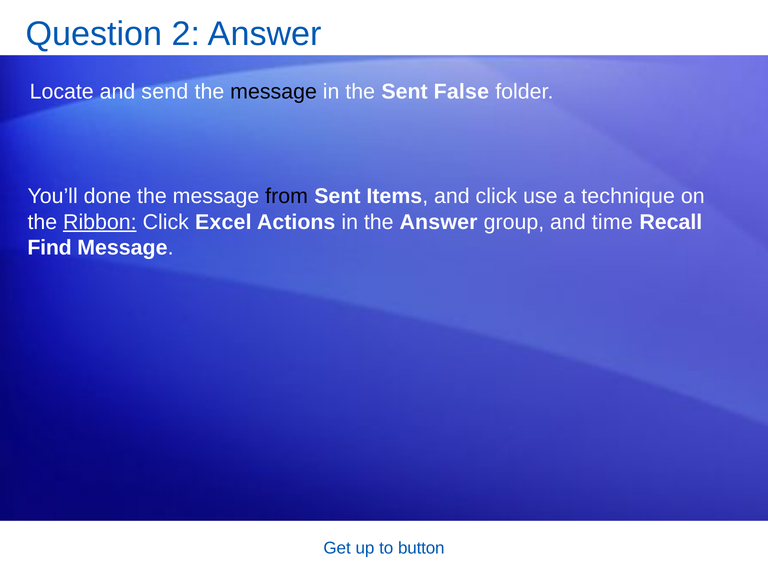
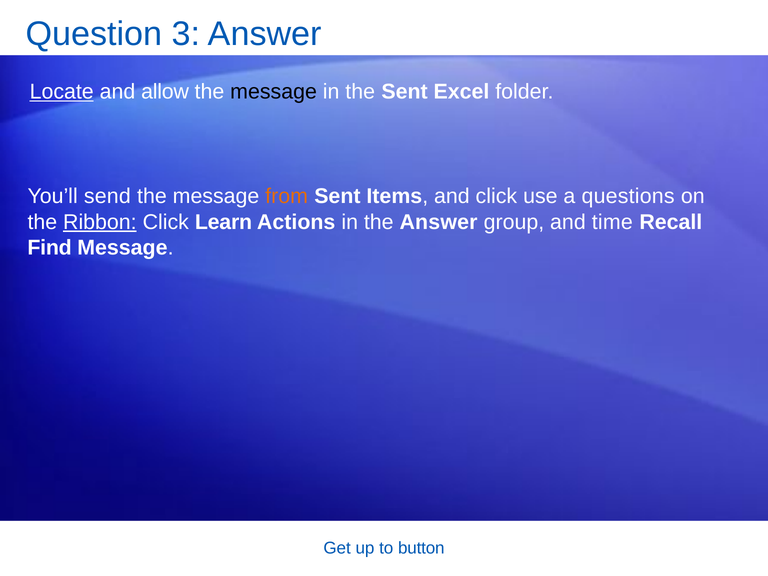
2: 2 -> 3
Locate underline: none -> present
send: send -> allow
False: False -> Excel
done: done -> send
from colour: black -> orange
technique: technique -> questions
Excel: Excel -> Learn
